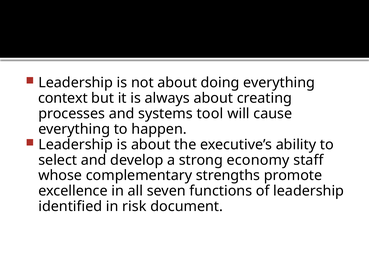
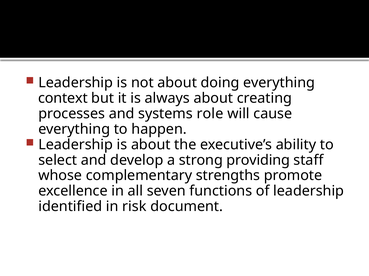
tool: tool -> role
economy: economy -> providing
